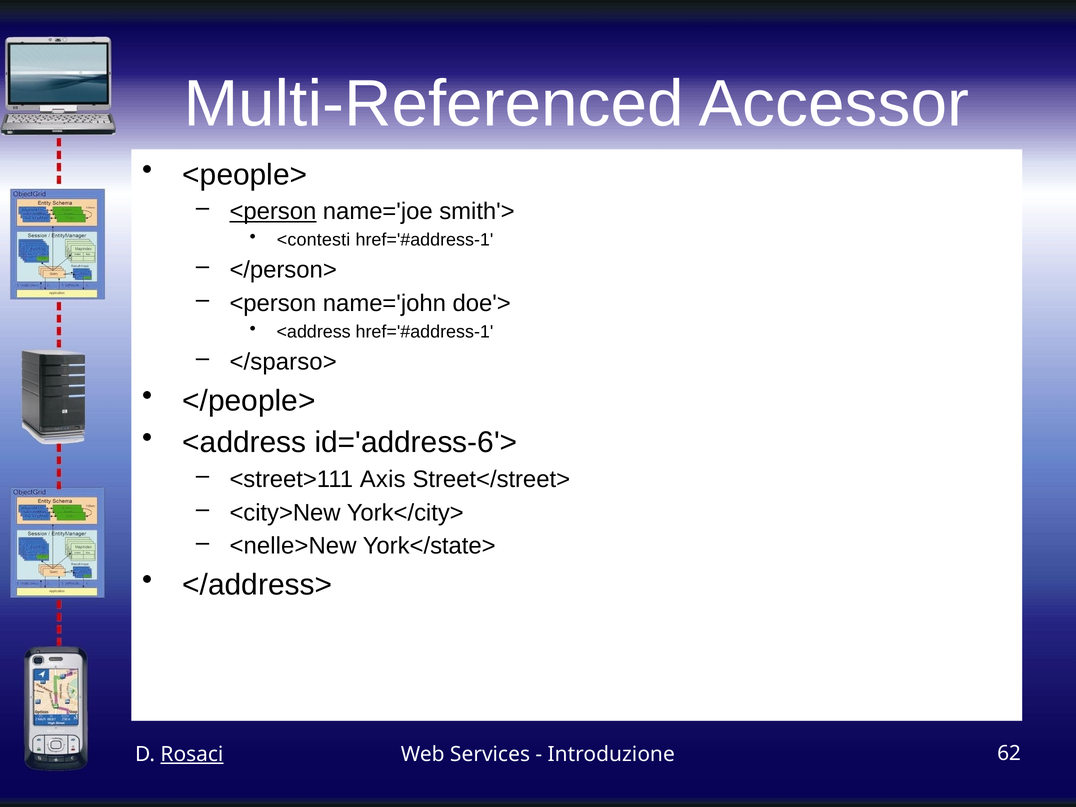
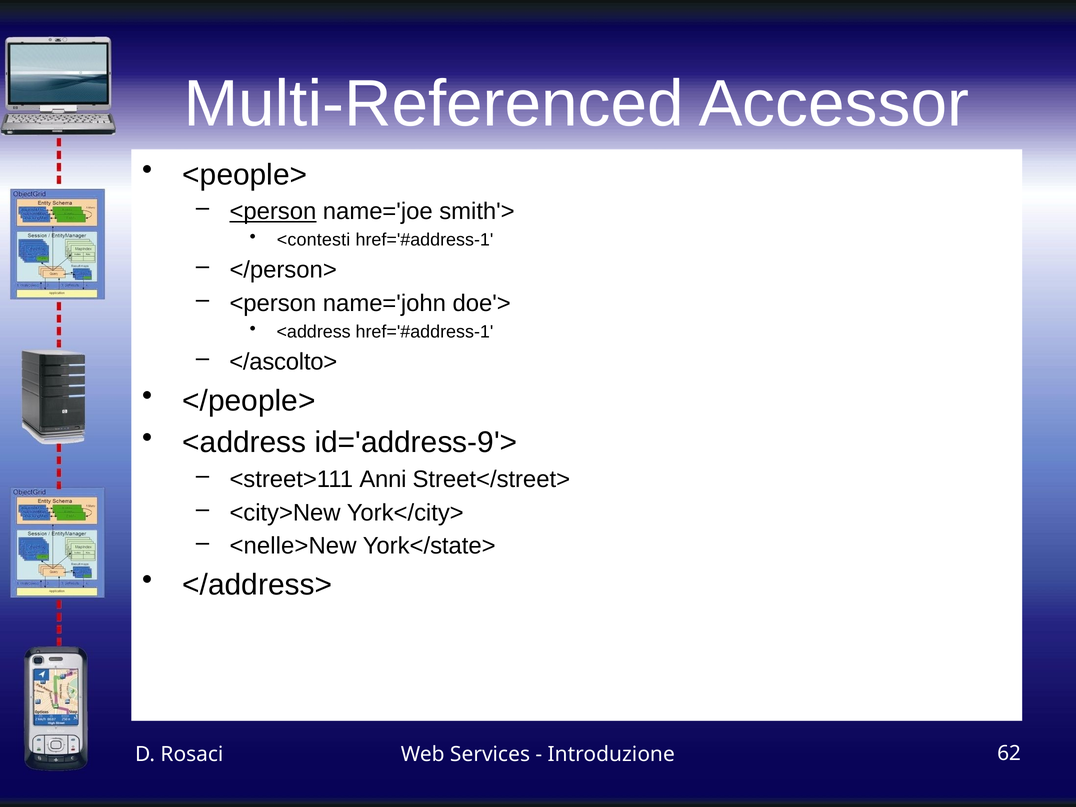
</sparso>: </sparso> -> </ascolto>
id='address-6'>: id='address-6'> -> id='address-9'>
Axis: Axis -> Anni
Rosaci underline: present -> none
